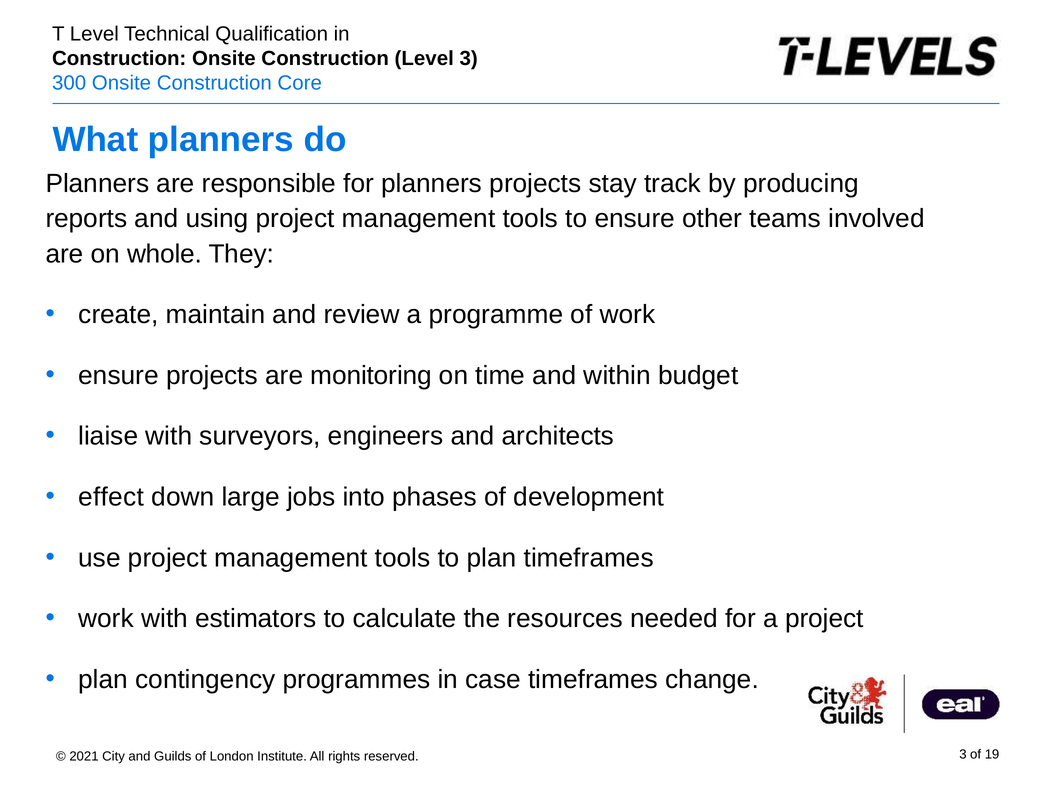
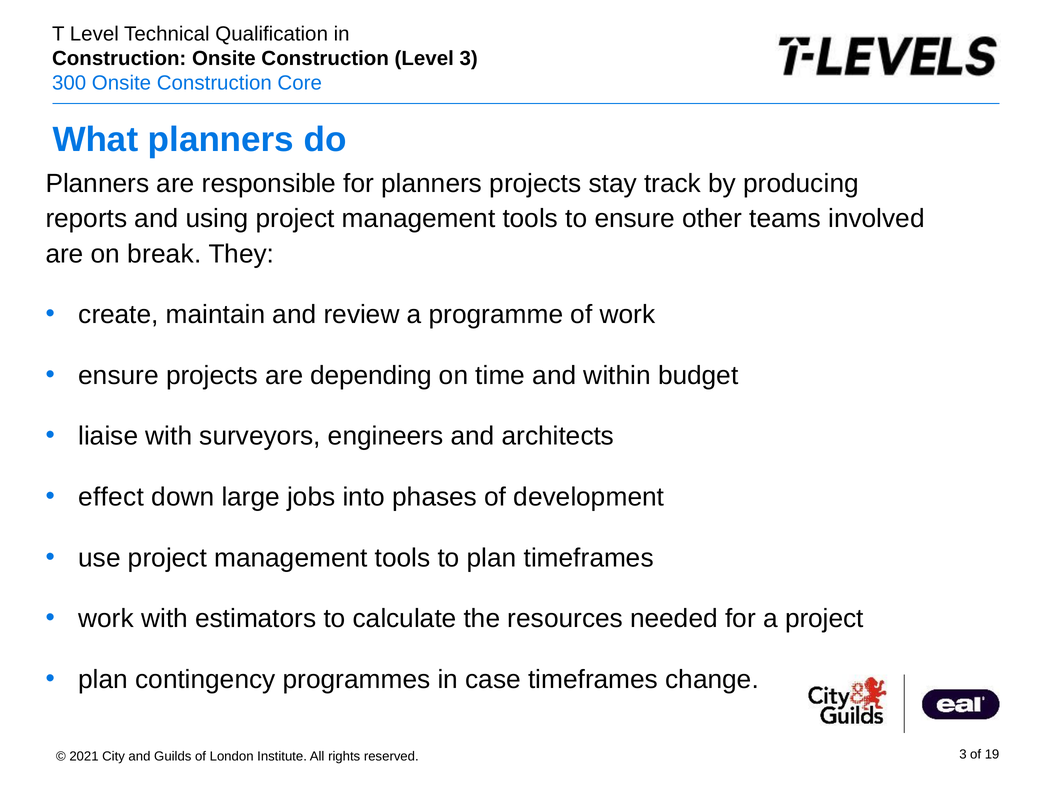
whole: whole -> break
monitoring: monitoring -> depending
